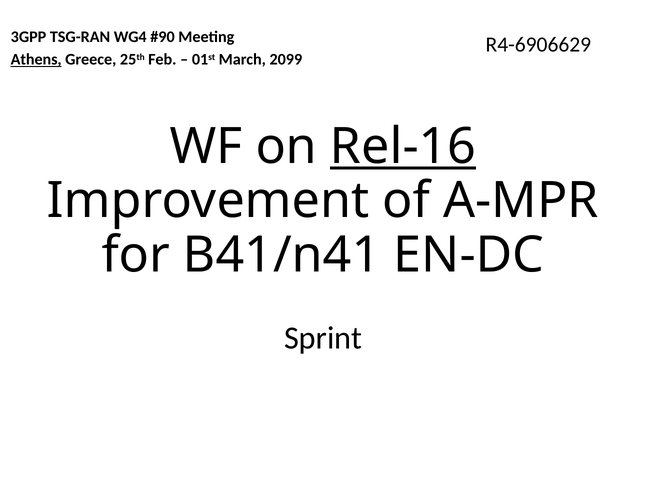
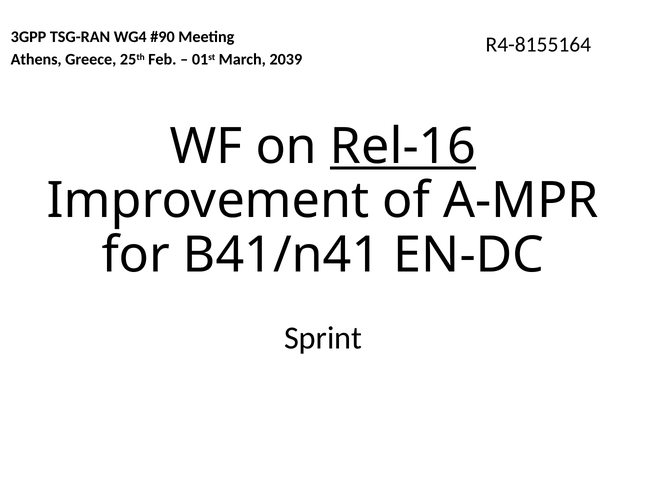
R4-6906629: R4-6906629 -> R4-8155164
Athens underline: present -> none
2099: 2099 -> 2039
